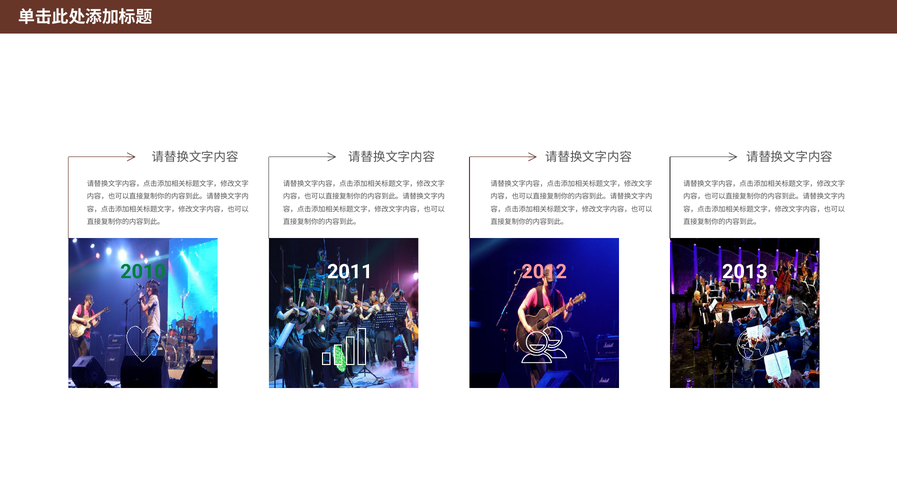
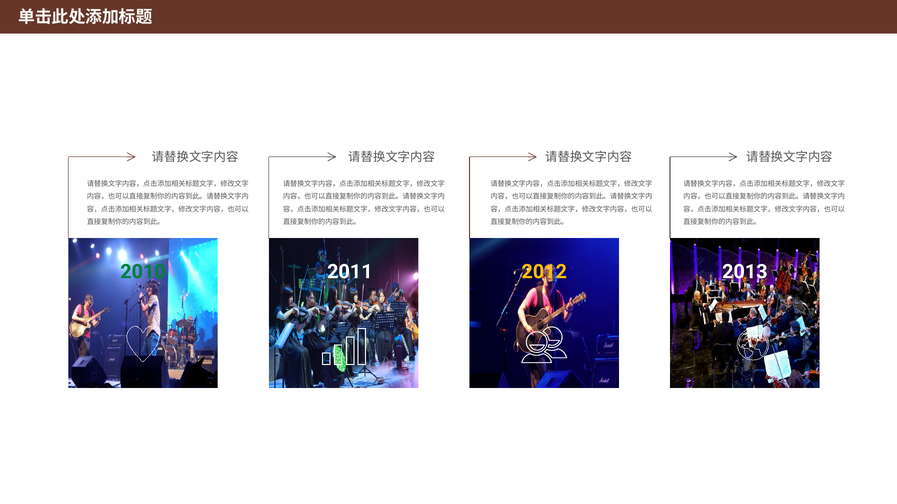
2012 colour: pink -> yellow
